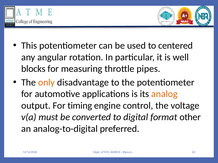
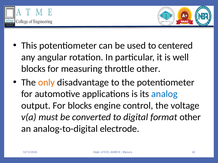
throttle pipes: pipes -> other
analog colour: orange -> blue
For timing: timing -> blocks
preferred: preferred -> electrode
